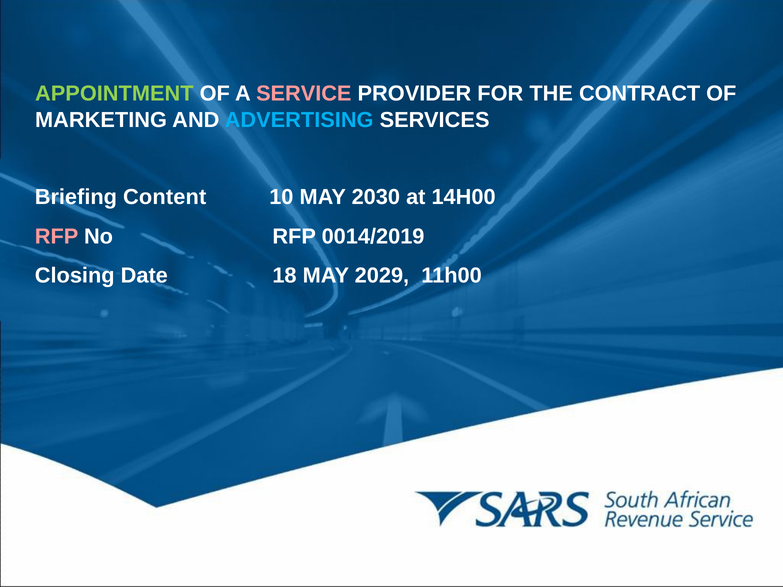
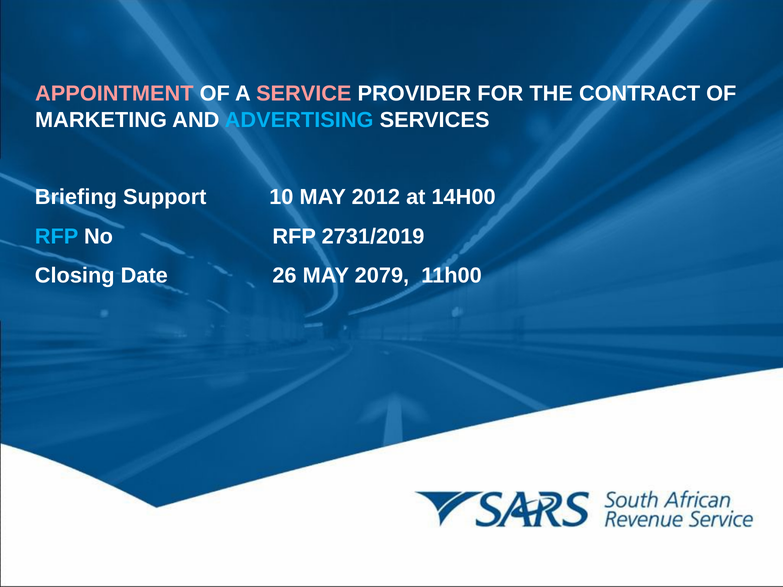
APPOINTMENT colour: light green -> pink
Content: Content -> Support
2030: 2030 -> 2012
RFP at (57, 236) colour: pink -> light blue
0014/2019: 0014/2019 -> 2731/2019
18: 18 -> 26
2029: 2029 -> 2079
